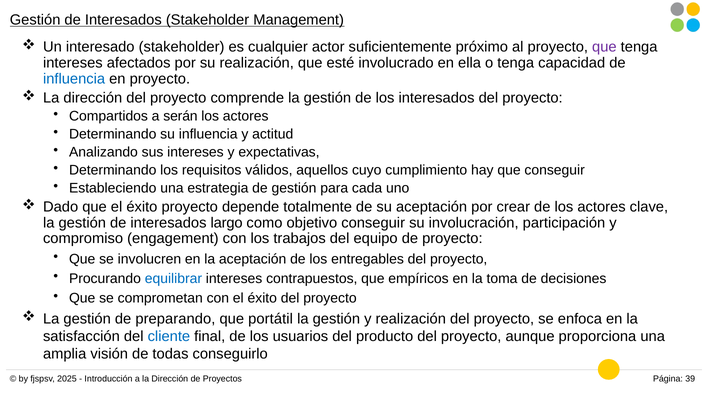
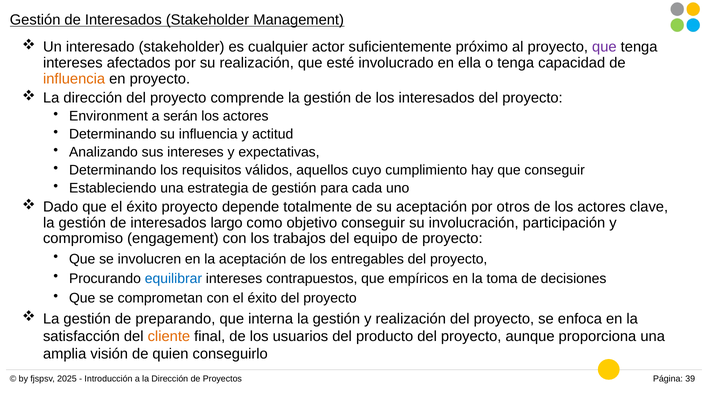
influencia at (74, 79) colour: blue -> orange
Compartidos: Compartidos -> Environment
crear: crear -> otros
portátil: portátil -> interna
cliente colour: blue -> orange
todas: todas -> quien
